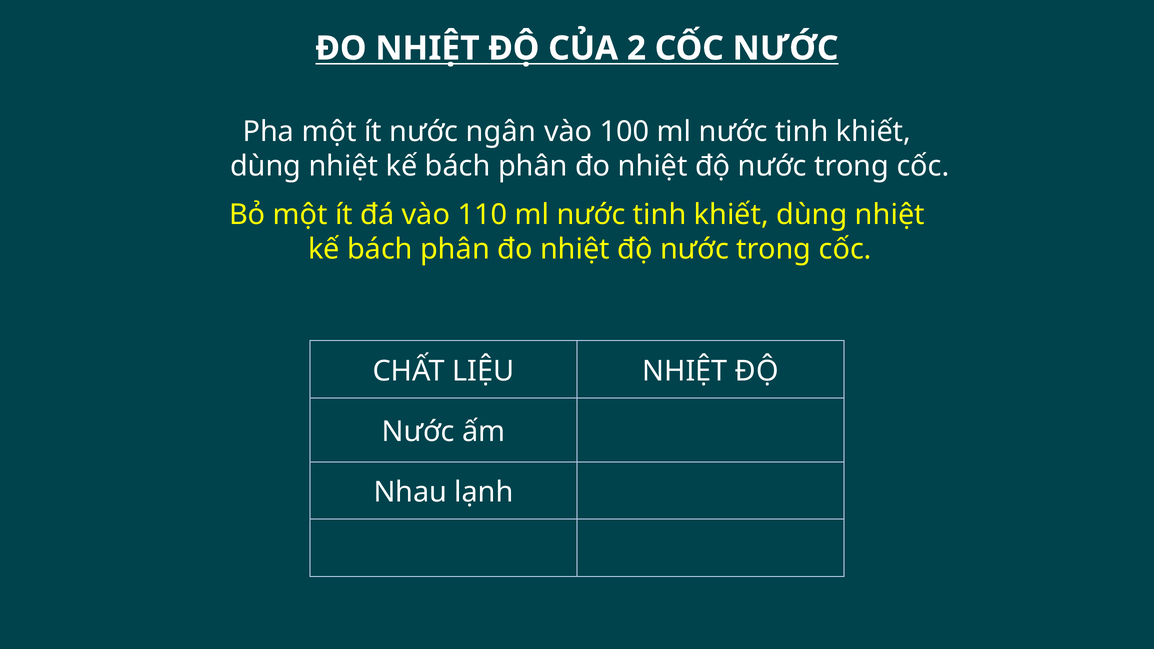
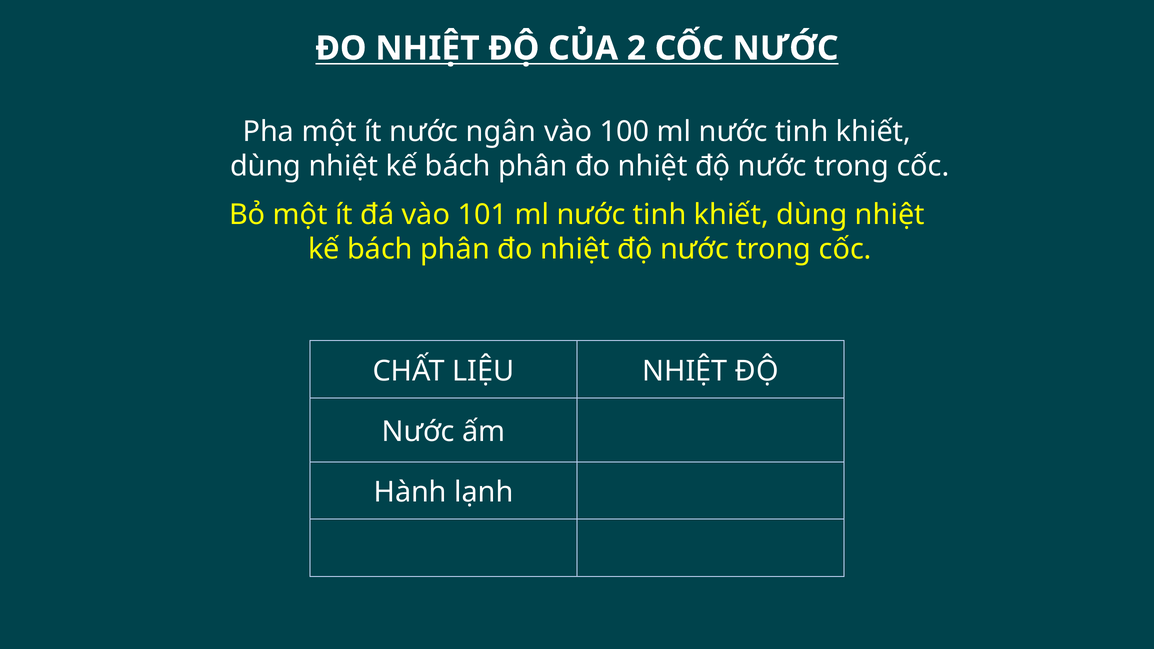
110: 110 -> 101
Nhau: Nhau -> Hành
